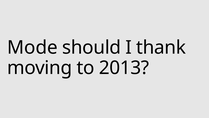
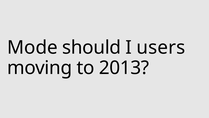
thank: thank -> users
